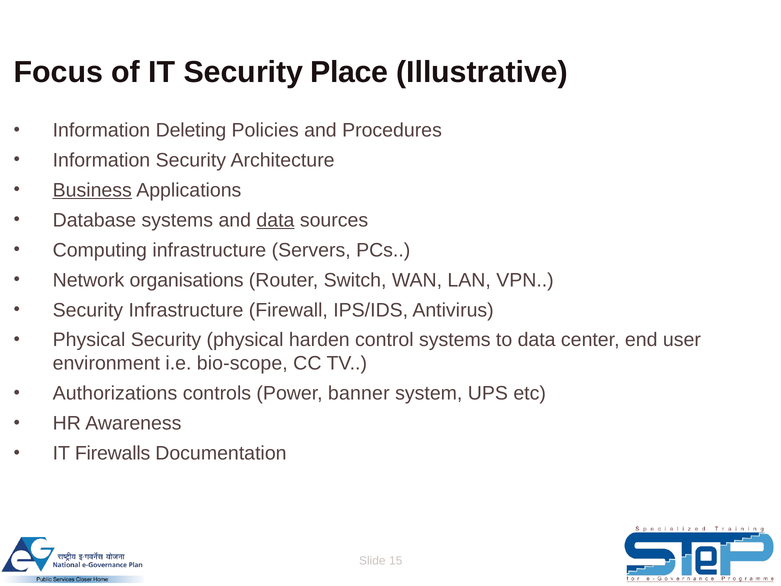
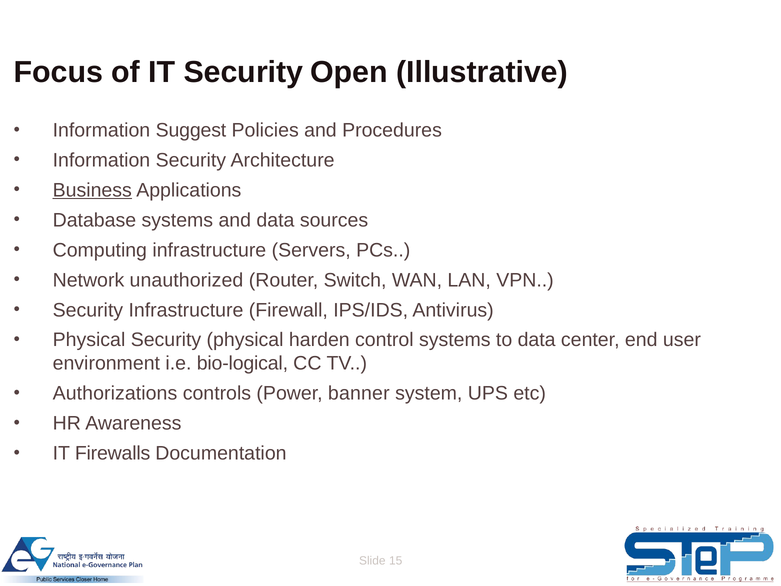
Place: Place -> Open
Deleting: Deleting -> Suggest
data at (275, 220) underline: present -> none
organisations: organisations -> unauthorized
bio-scope: bio-scope -> bio-logical
